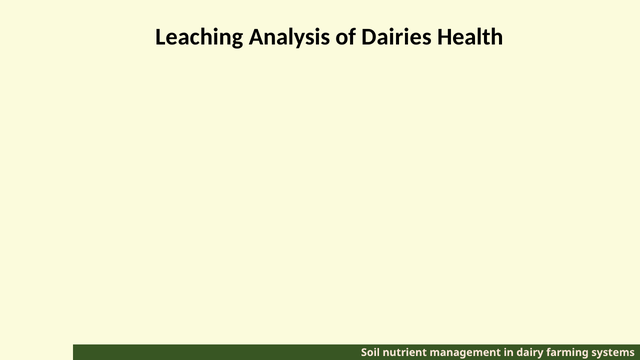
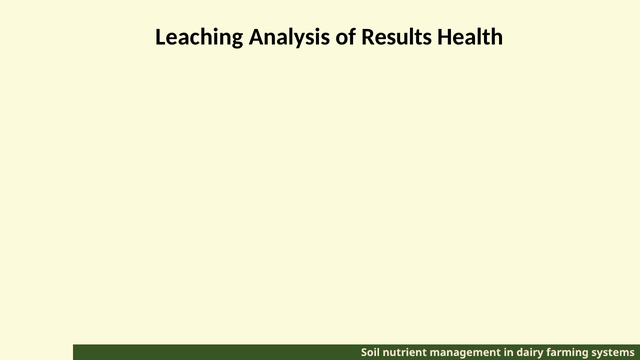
Dairies: Dairies -> Results
